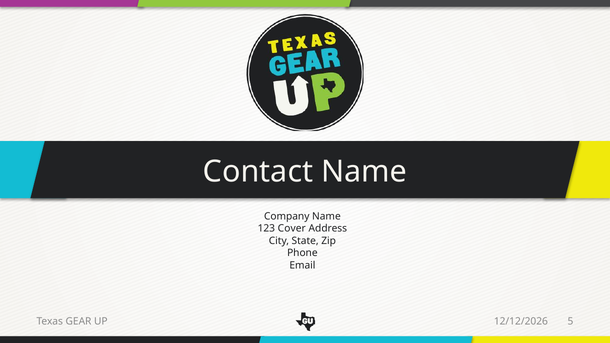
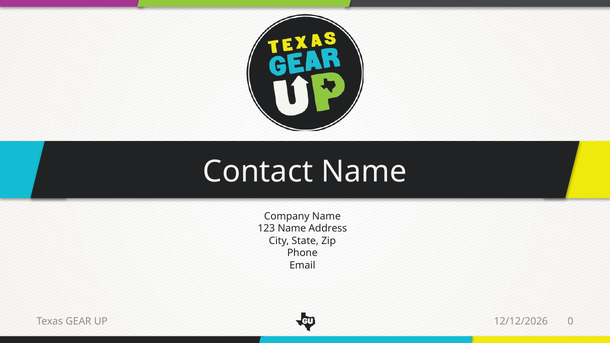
123 Cover: Cover -> Name
5: 5 -> 0
